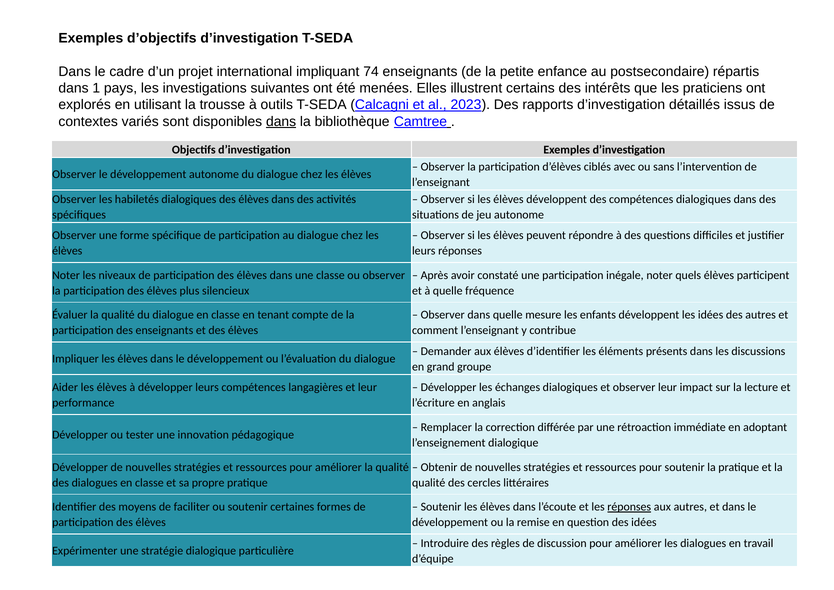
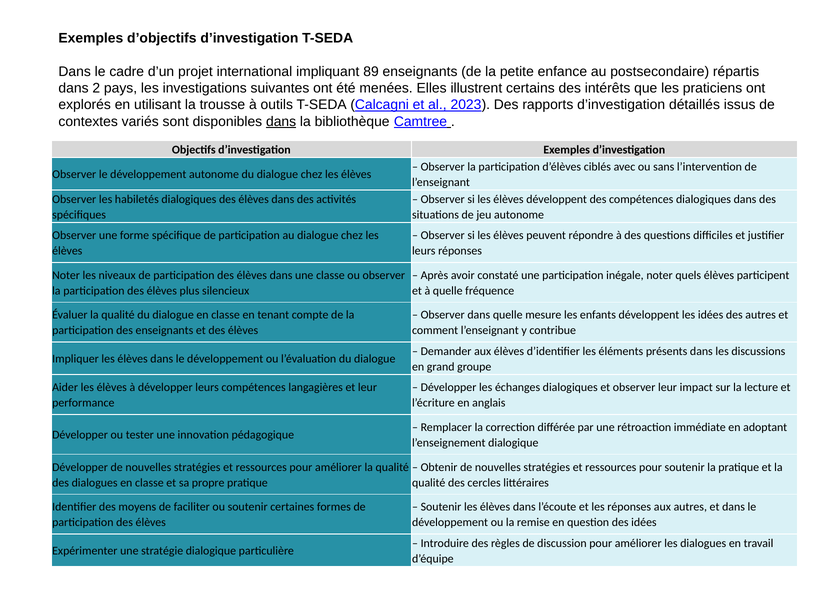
74: 74 -> 89
1: 1 -> 2
réponses at (629, 507) underline: present -> none
